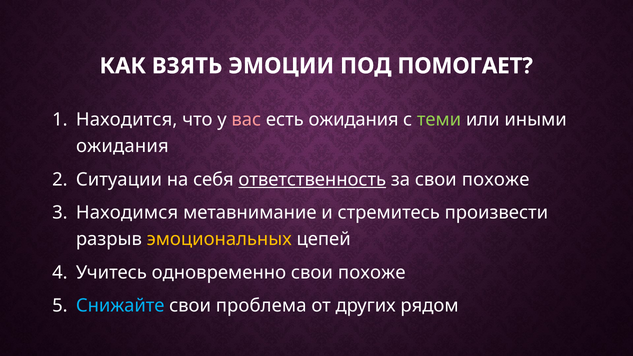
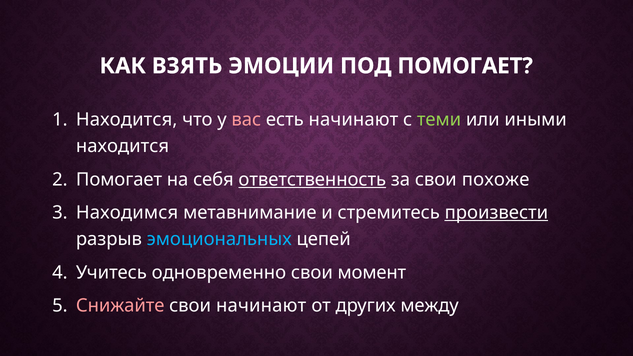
есть ожидания: ожидания -> начинают
ожидания at (122, 146): ожидания -> находится
Ситуации at (119, 179): Ситуации -> Помогает
произвести underline: none -> present
эмоциональных colour: yellow -> light blue
похоже at (372, 272): похоже -> момент
Снижайте colour: light blue -> pink
свои проблема: проблема -> начинают
рядом: рядом -> между
